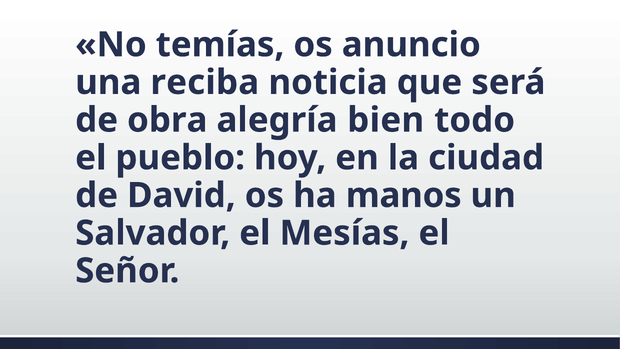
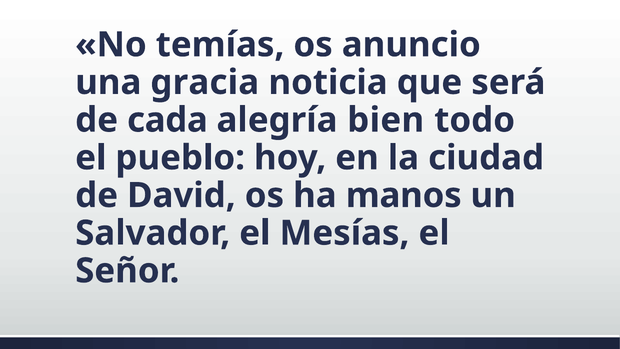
reciba: reciba -> gracia
obra: obra -> cada
